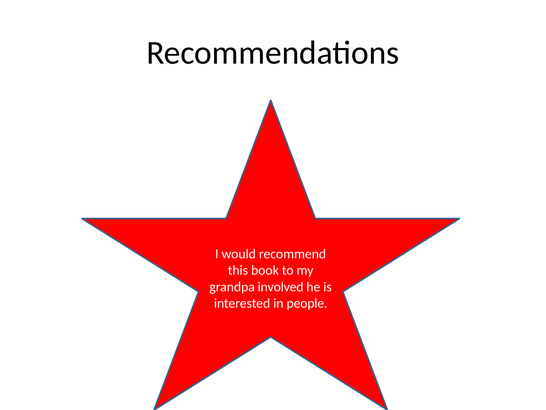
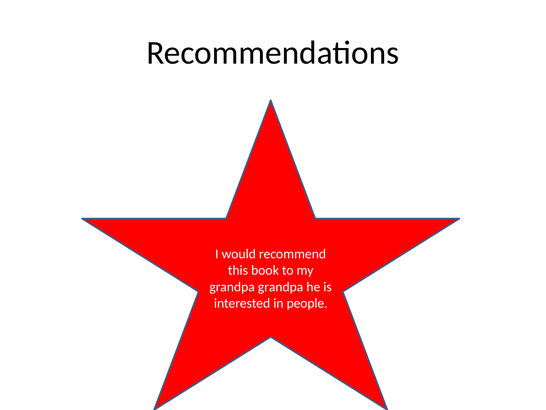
grandpa involved: involved -> grandpa
